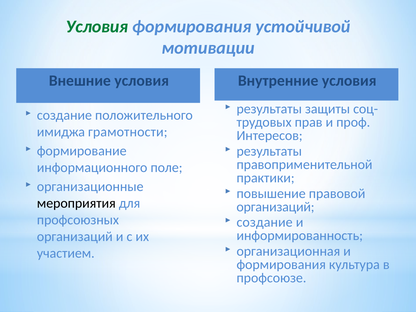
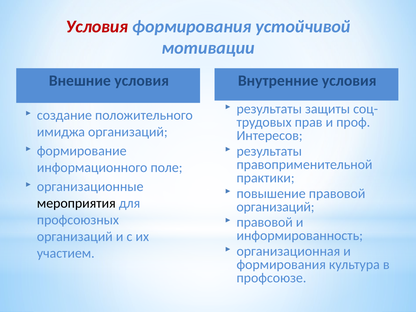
Условия at (97, 27) colour: green -> red
имиджа грамотности: грамотности -> организаций
создание at (265, 222): создание -> правовой
